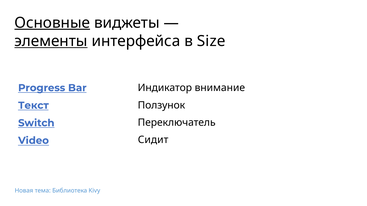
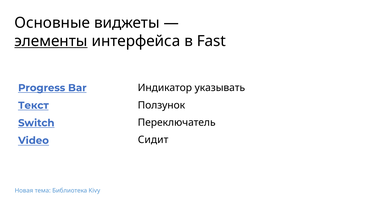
Основные underline: present -> none
Size: Size -> Fast
внимание: внимание -> указывать
